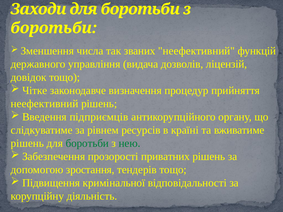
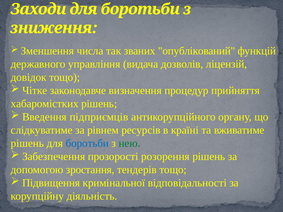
боротьби at (54, 28): боротьби -> зниження
званих неефективний: неефективний -> опублікований
неефективний at (45, 104): неефективний -> хабаромістких
боротьби at (87, 143) colour: green -> blue
приватних: приватних -> розорення
